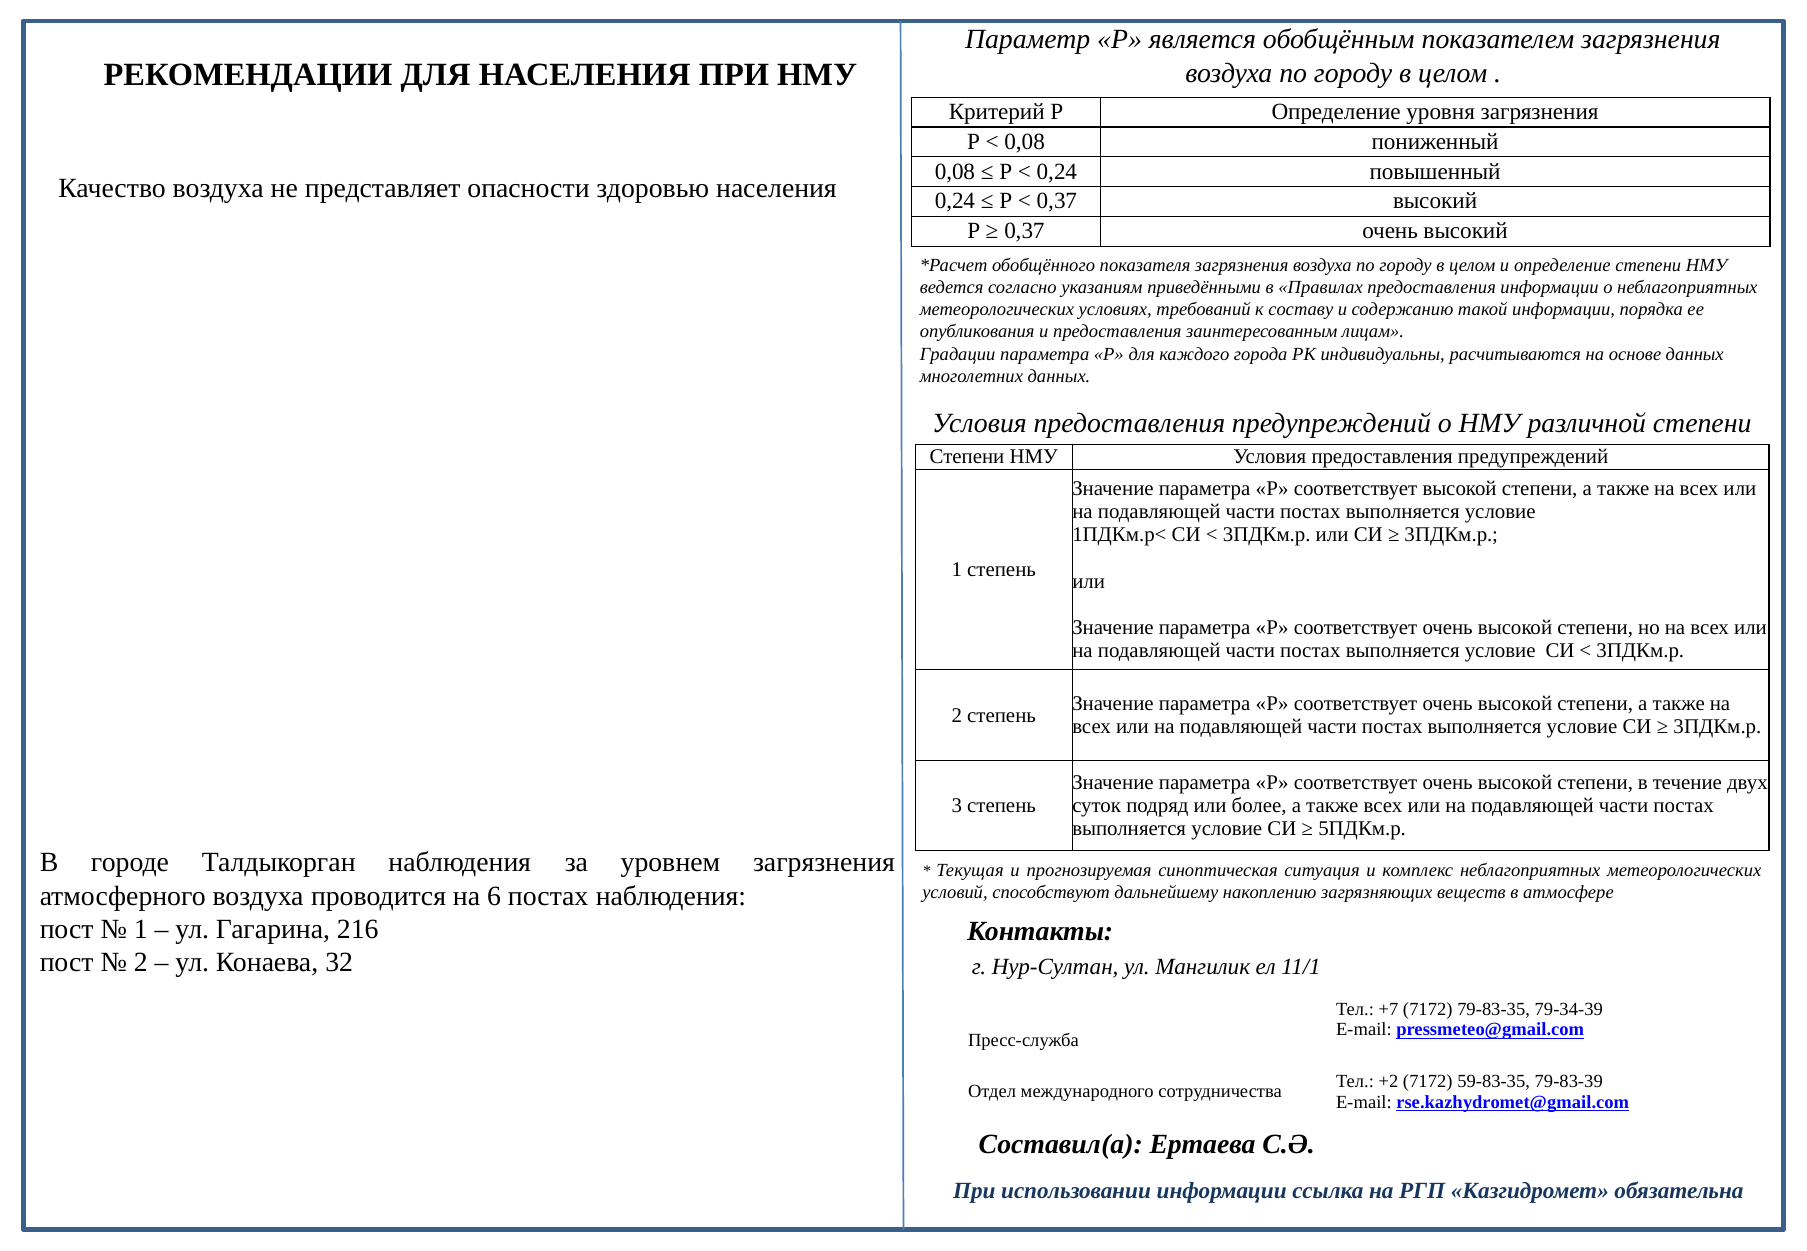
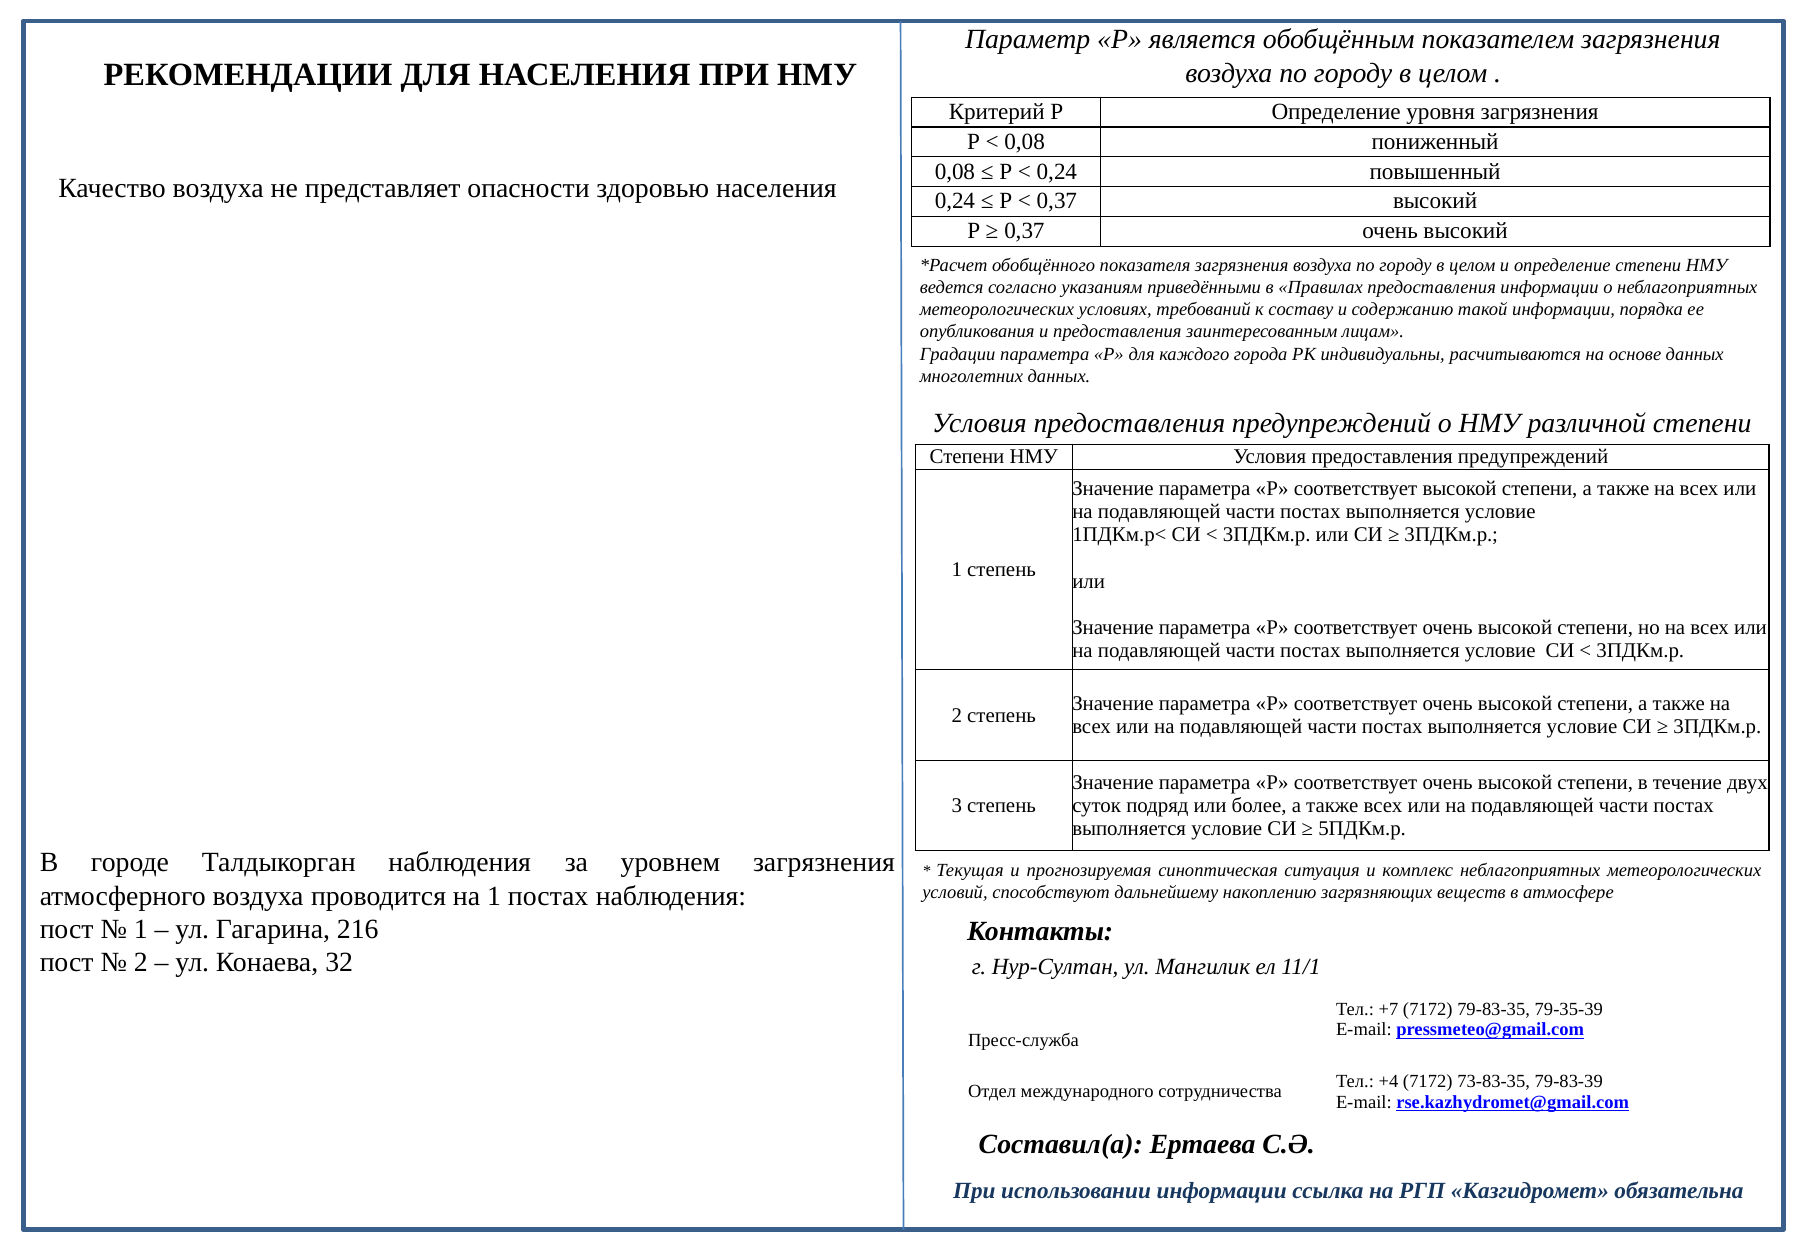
на 6: 6 -> 1
79-34-39: 79-34-39 -> 79-35-39
+2: +2 -> +4
59-83-35: 59-83-35 -> 73-83-35
